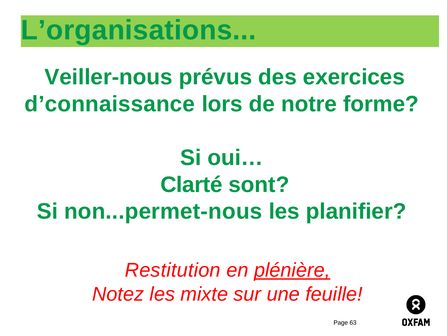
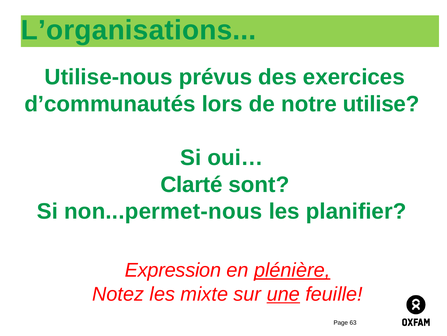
Veiller-nous: Veiller-nous -> Utilise-nous
d’connaissance: d’connaissance -> d’communautés
forme: forme -> utilise
Restitution: Restitution -> Expression
une underline: none -> present
